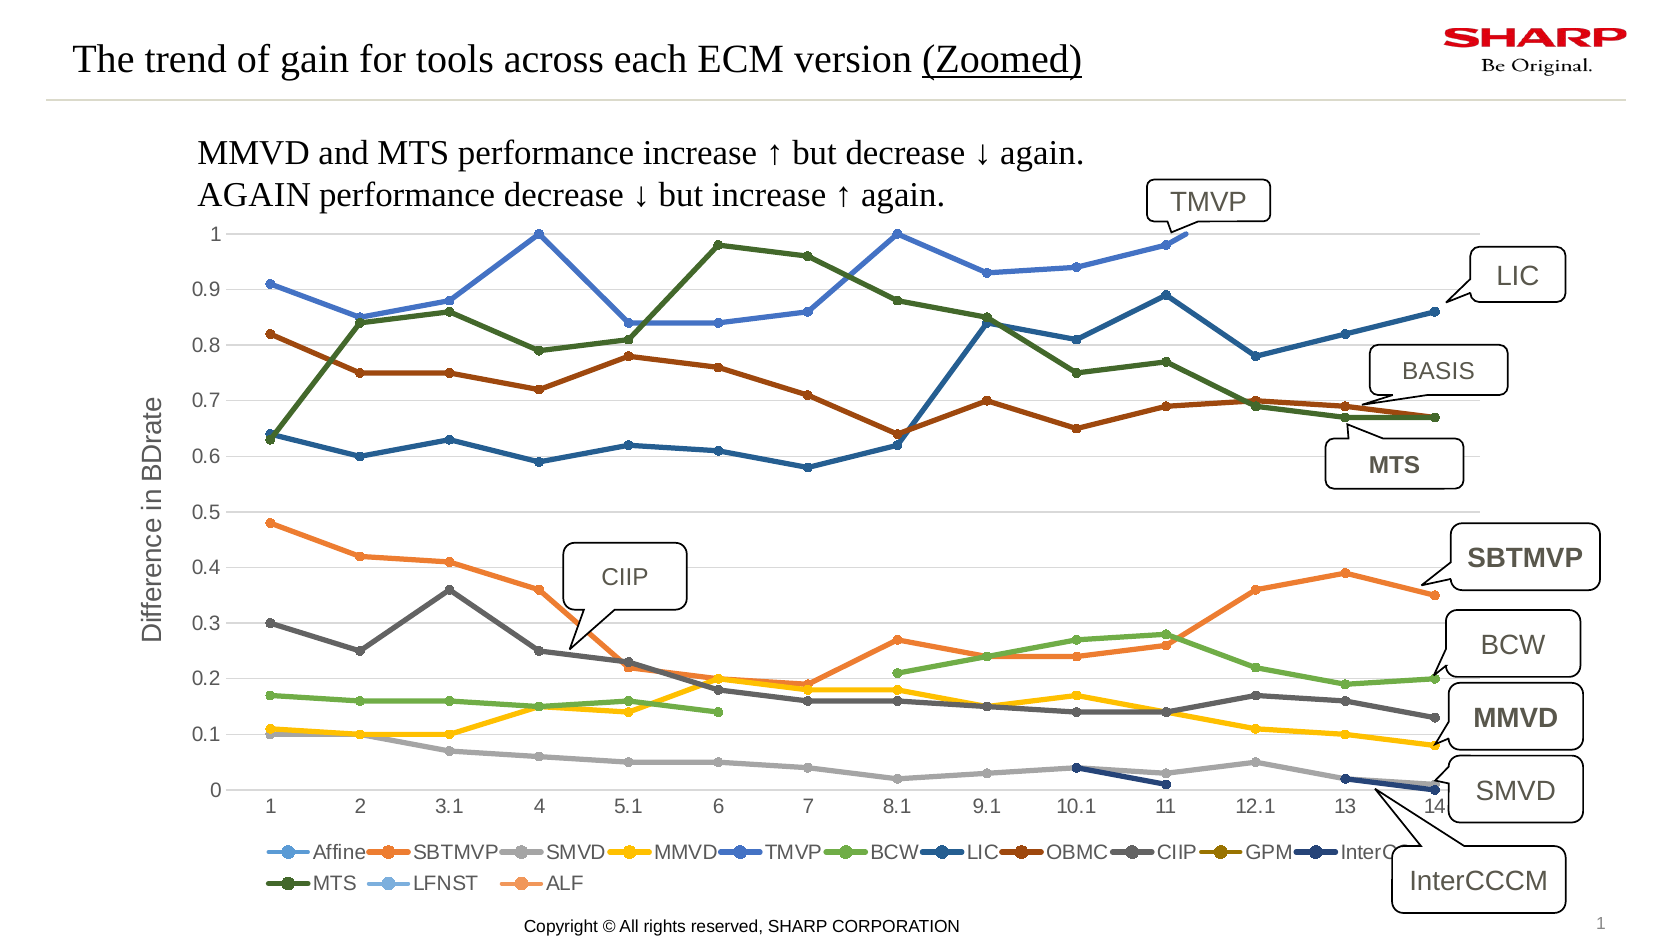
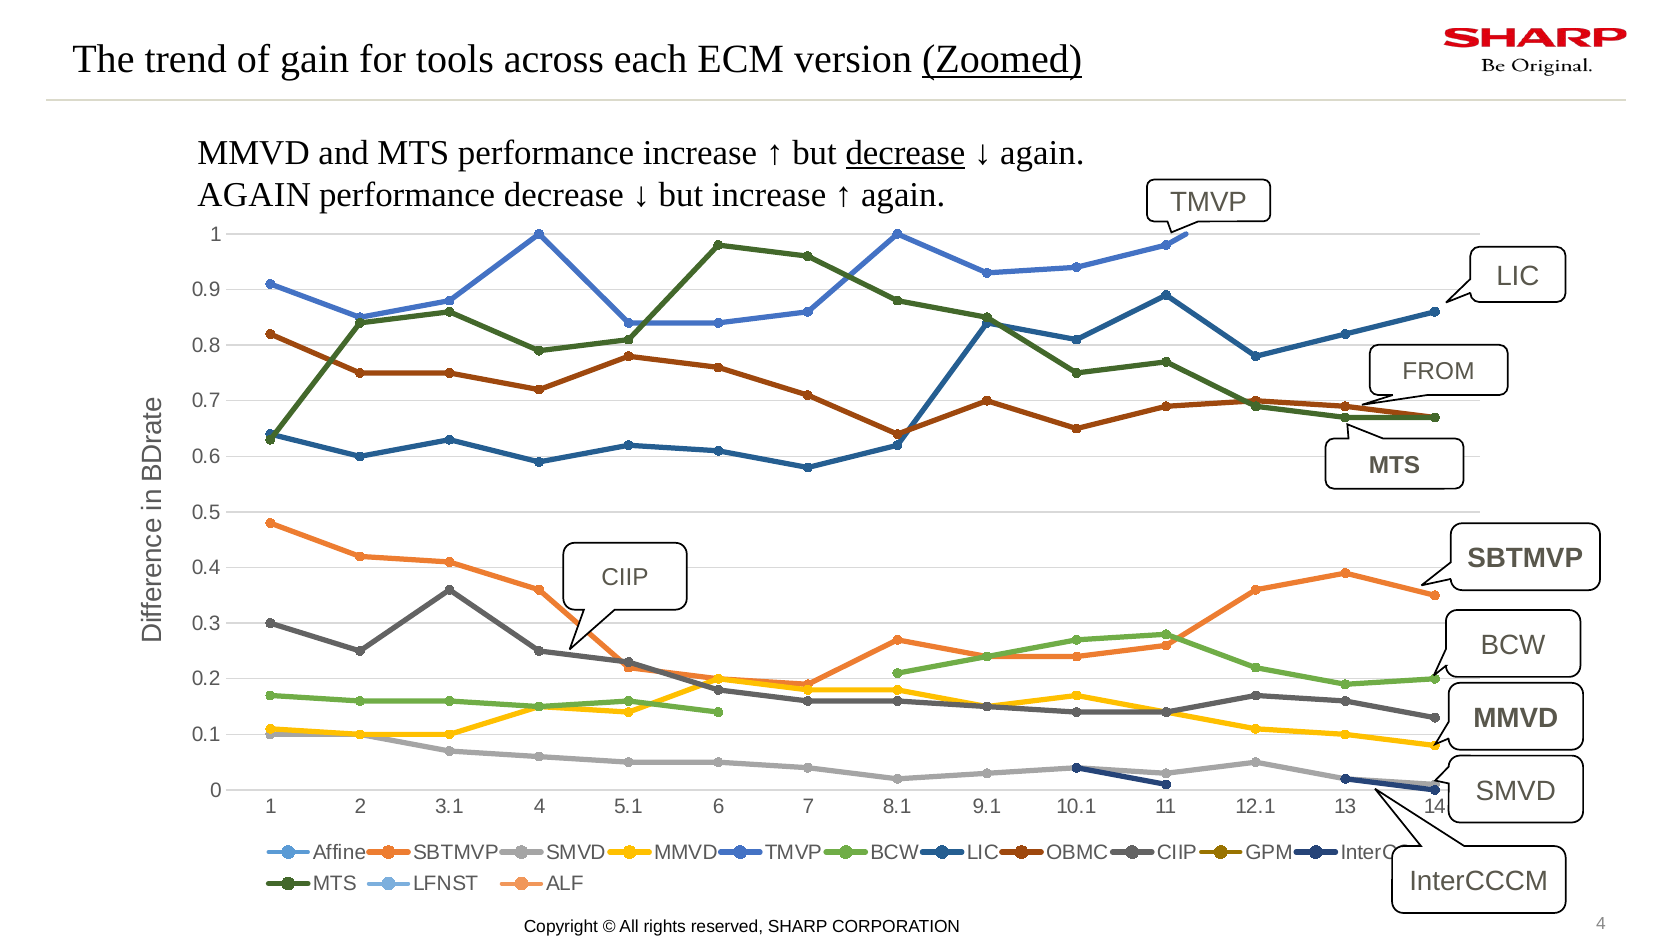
decrease at (905, 153) underline: none -> present
BASIS: BASIS -> FROM
CORPORATION 1: 1 -> 4
